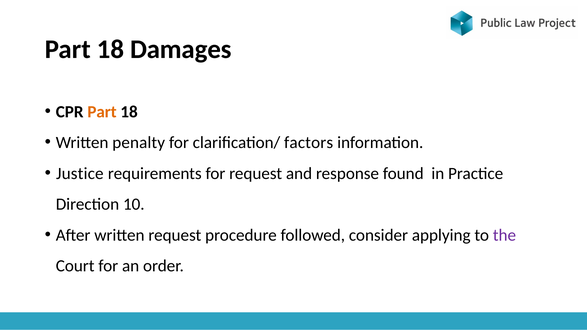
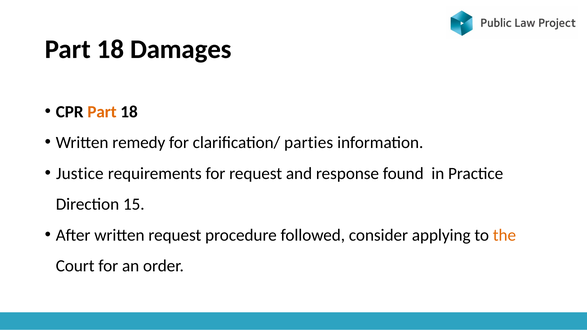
penalty: penalty -> remedy
factors: factors -> parties
10: 10 -> 15
the colour: purple -> orange
